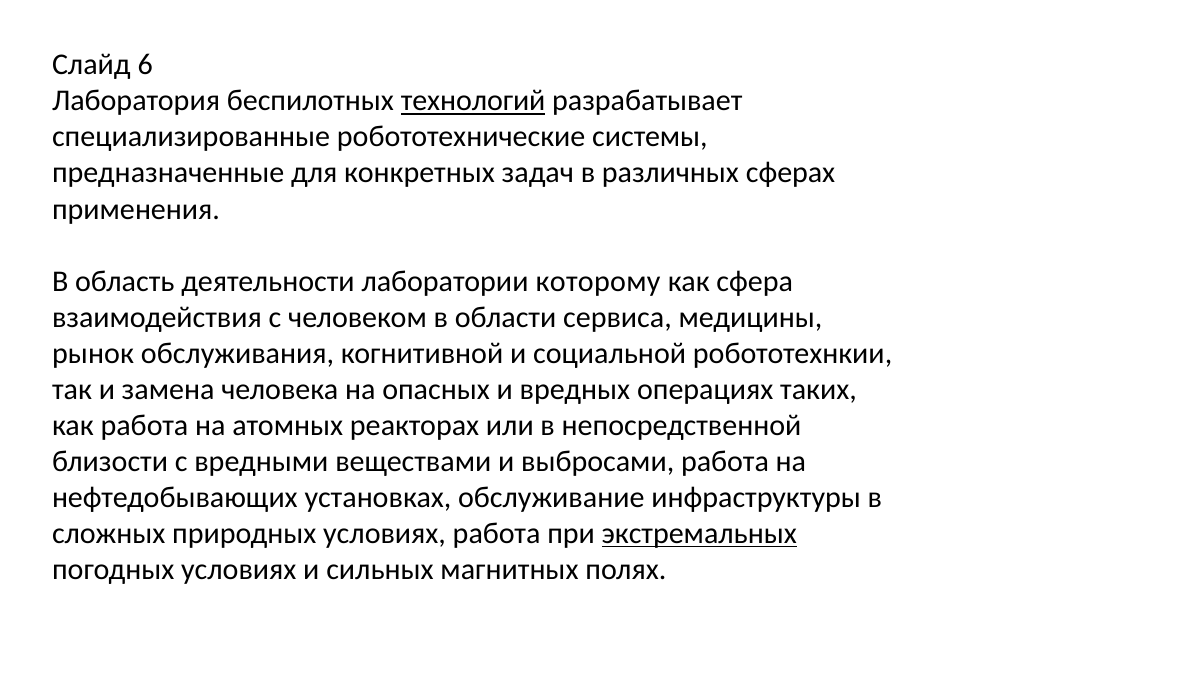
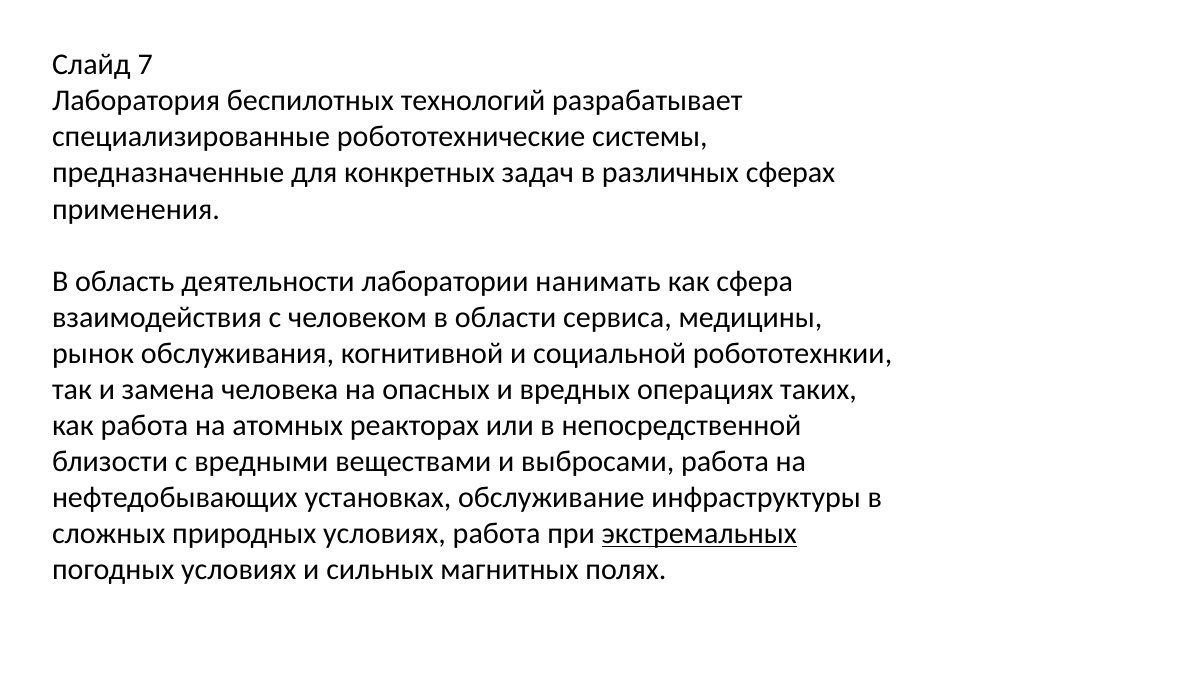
6: 6 -> 7
технологий underline: present -> none
которому: которому -> нанимать
